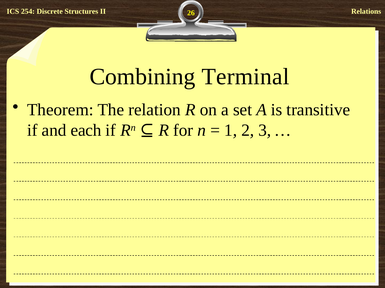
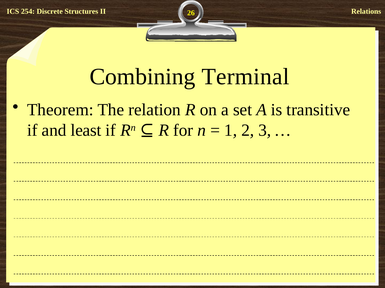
each: each -> least
